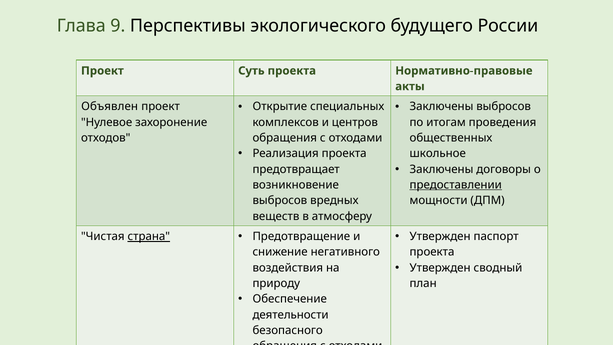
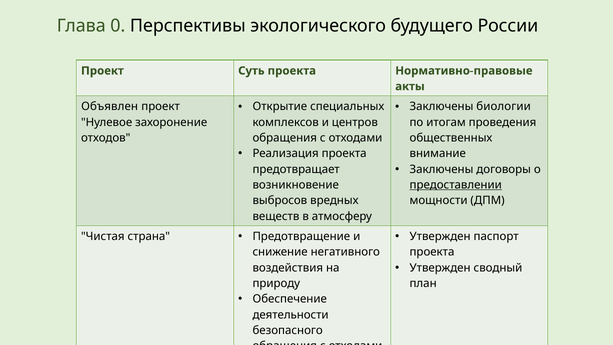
9: 9 -> 0
Заключены выбросов: выбросов -> биологии
школьное: школьное -> внимание
страна underline: present -> none
